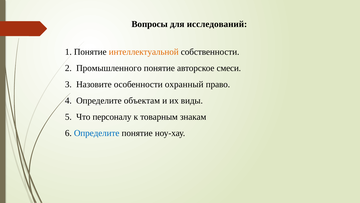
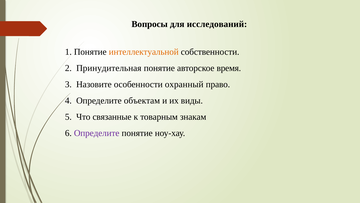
Промышленного: Промышленного -> Принудительная
смеси: смеси -> время
персоналу: персоналу -> связанные
Определите at (97, 133) colour: blue -> purple
